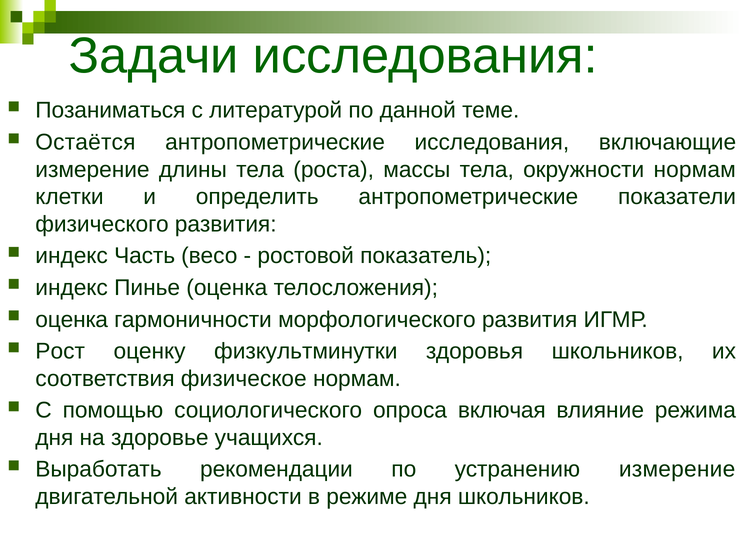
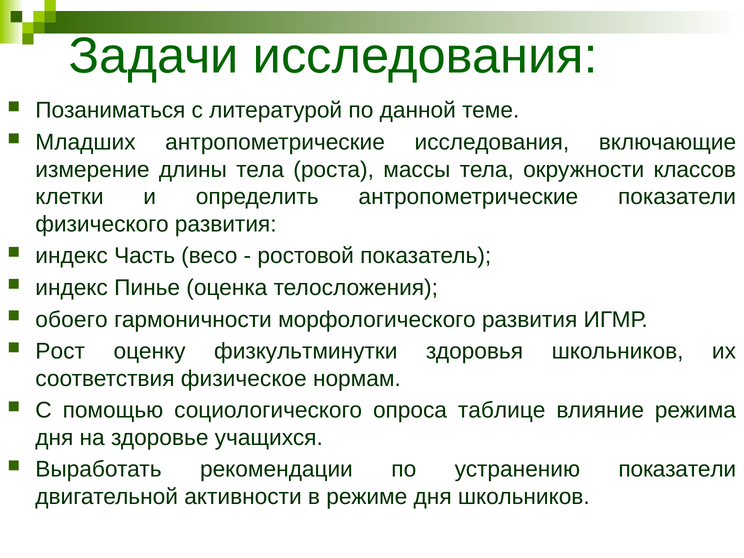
Остаётся: Остаётся -> Младших
окружности нормам: нормам -> классов
оценка at (72, 320): оценка -> обоего
включая: включая -> таблице
устранению измерение: измерение -> показатели
